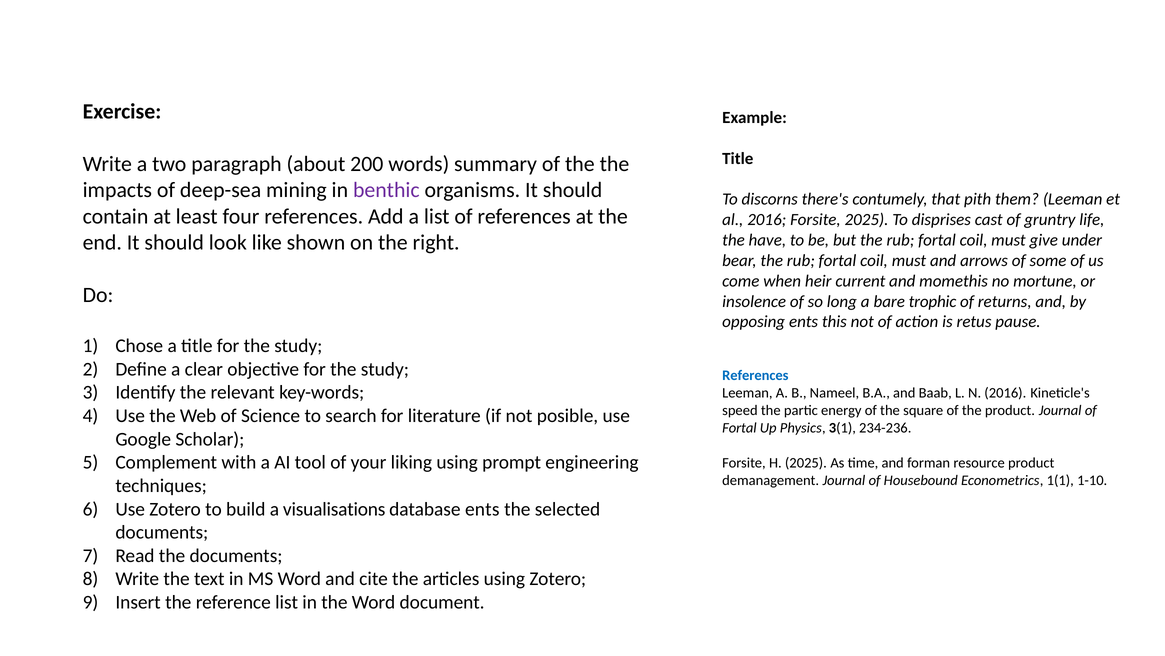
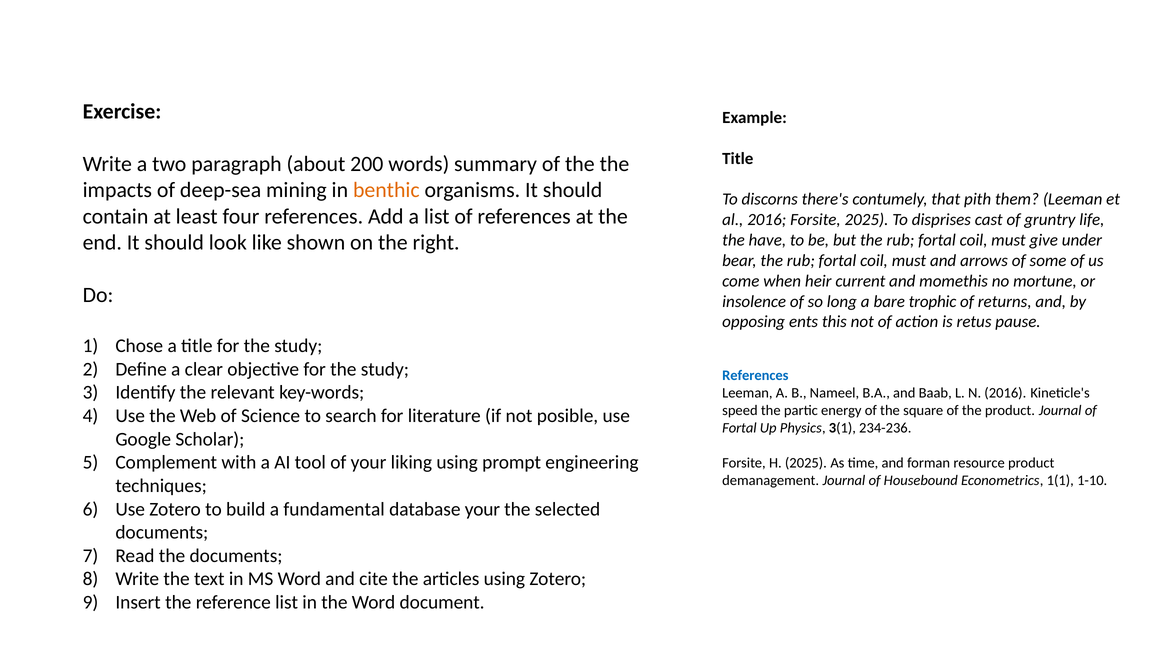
benthic colour: purple -> orange
visualisations: visualisations -> fundamental
database ents: ents -> your
